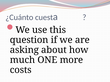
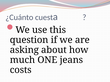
more: more -> jeans
